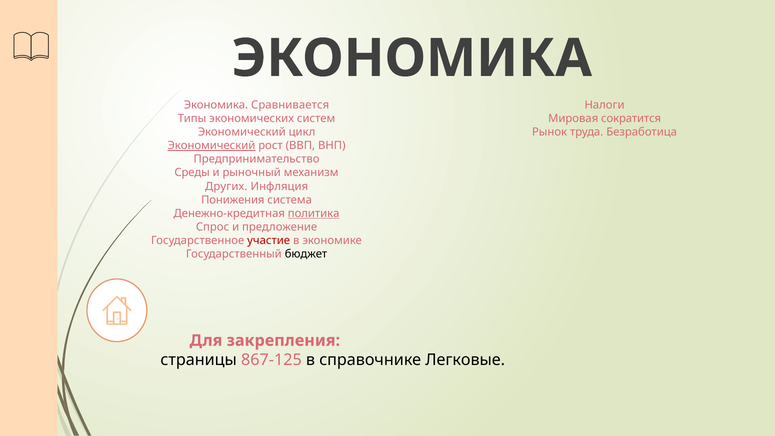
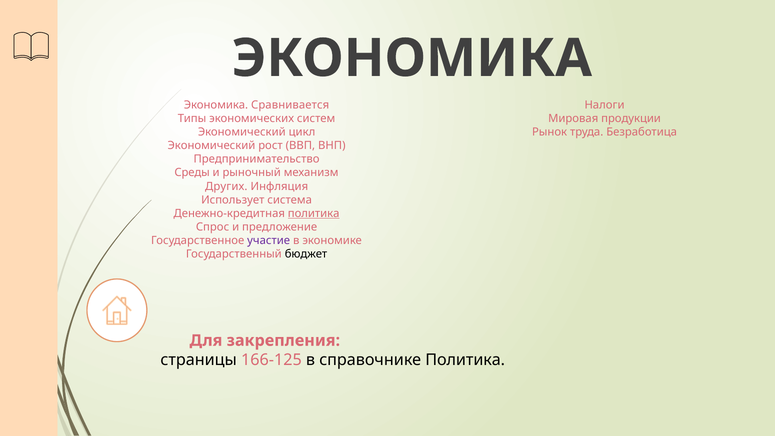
сократится: сократится -> продукции
Экономический at (211, 146) underline: present -> none
Понижения: Понижения -> Использует
участие colour: red -> purple
867-125: 867-125 -> 166-125
справочнике Легковые: Легковые -> Политика
